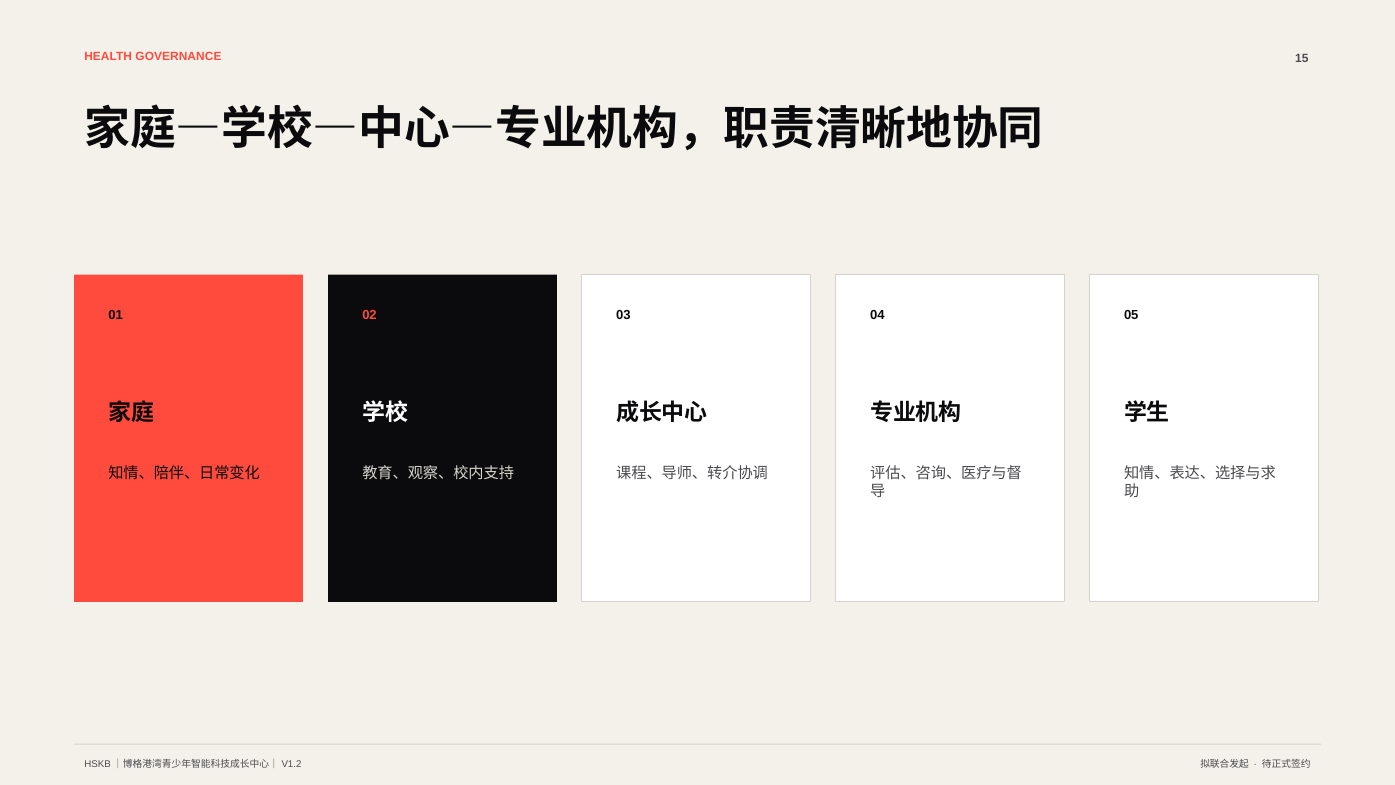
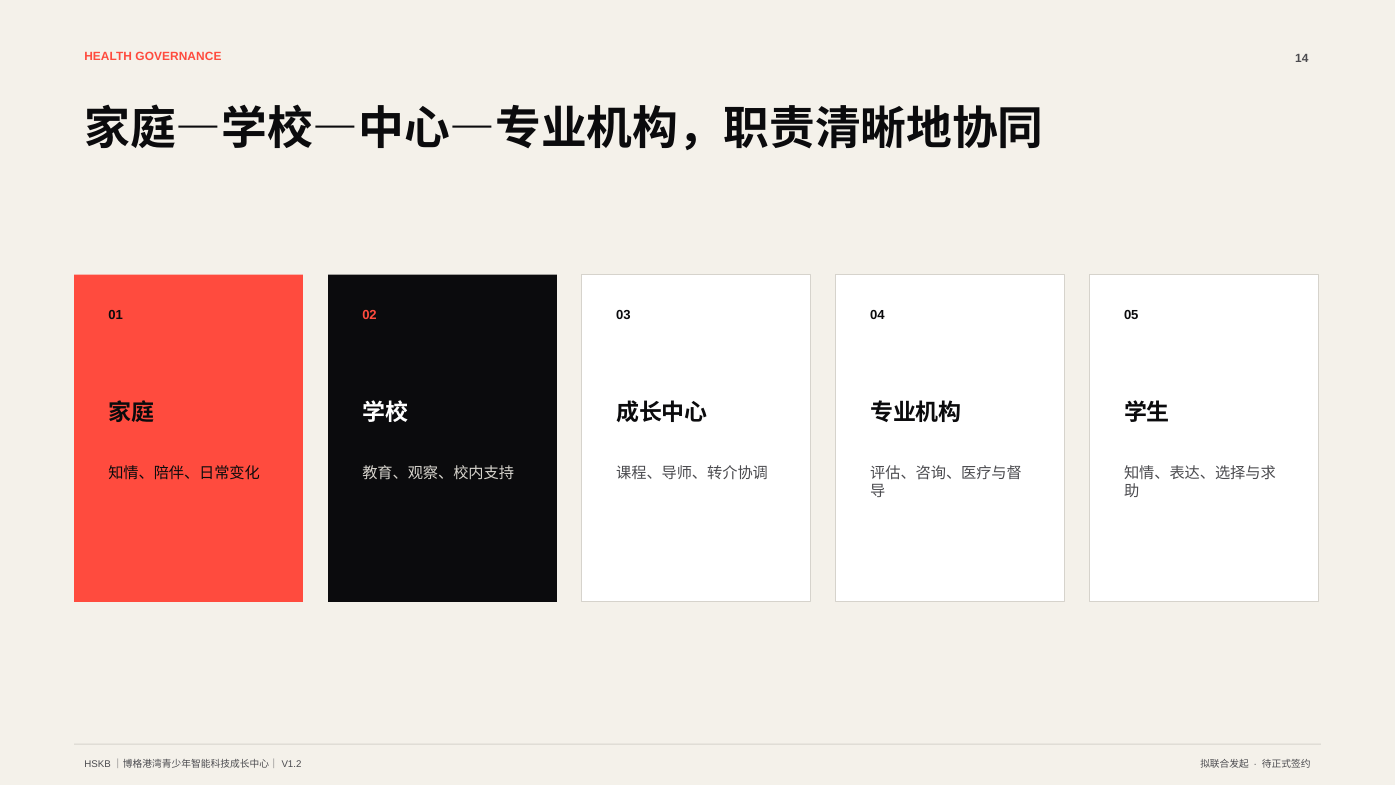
15: 15 -> 14
